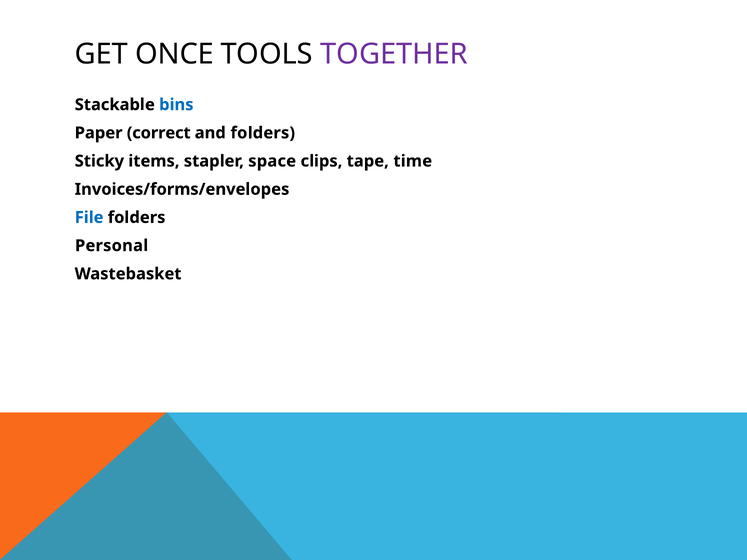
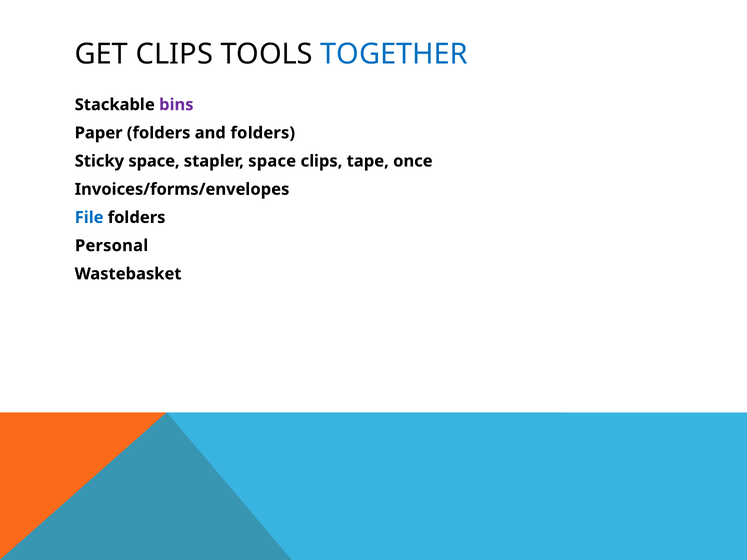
GET ONCE: ONCE -> CLIPS
TOGETHER colour: purple -> blue
bins colour: blue -> purple
Paper correct: correct -> folders
Sticky items: items -> space
time: time -> once
